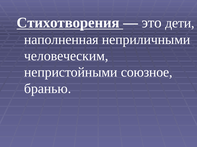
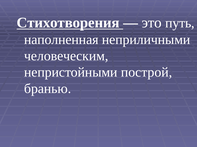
дети: дети -> путь
союзное: союзное -> построй
